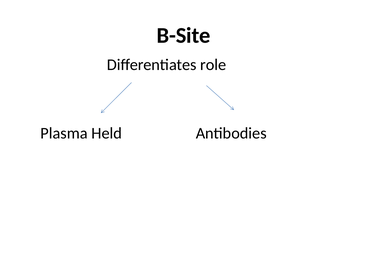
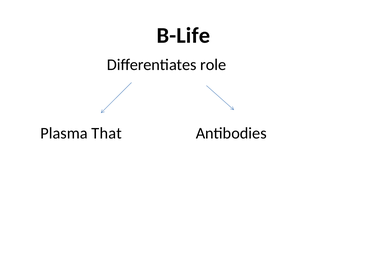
B-Site: B-Site -> B-Life
Held: Held -> That
